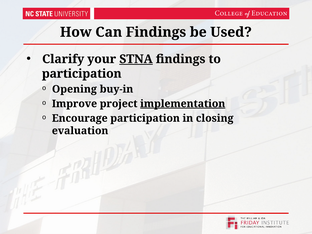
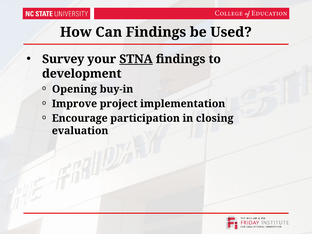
Clarify: Clarify -> Survey
participation at (82, 74): participation -> development
implementation underline: present -> none
